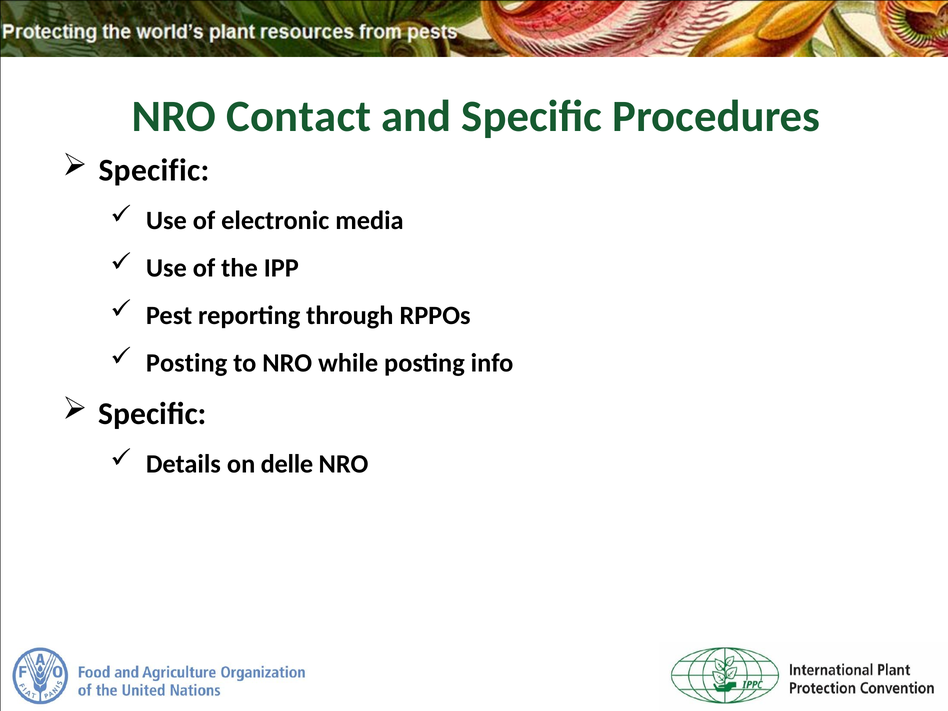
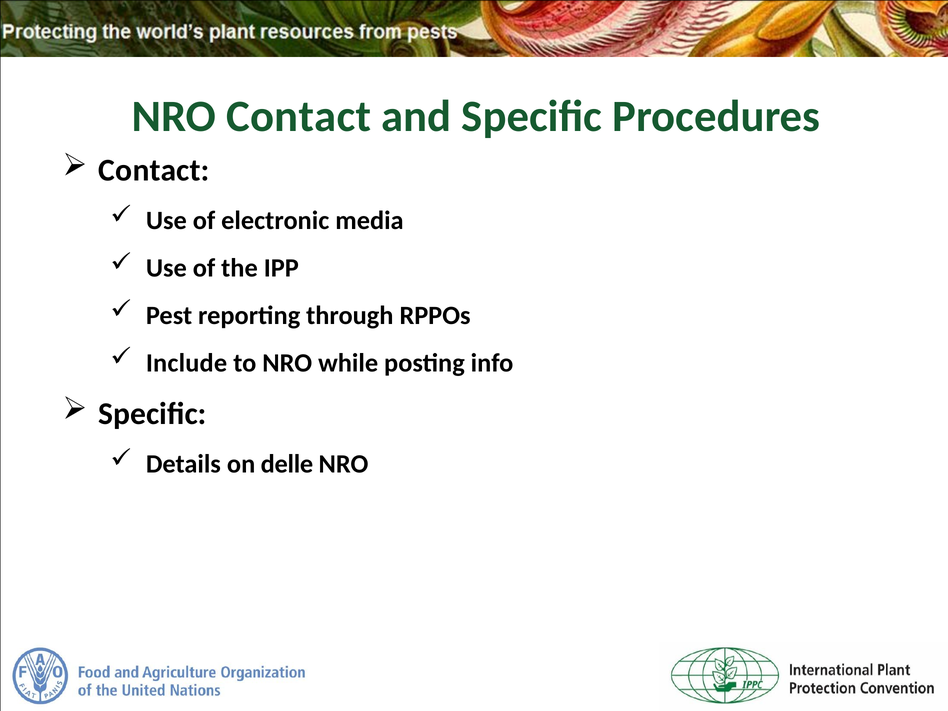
Specific at (154, 170): Specific -> Contact
Posting at (187, 363): Posting -> Include
